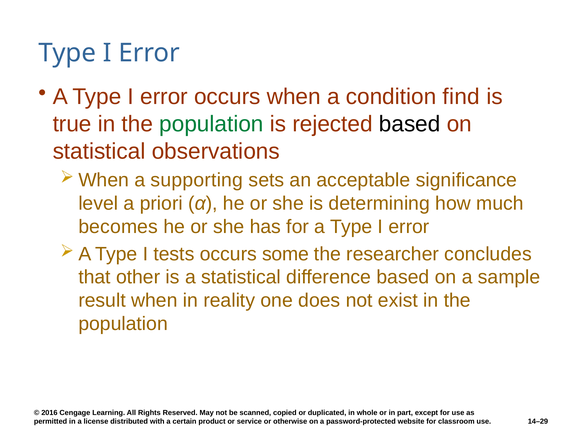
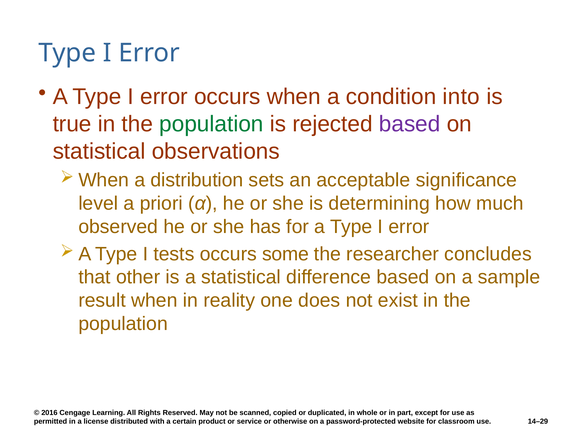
find: find -> into
based at (410, 124) colour: black -> purple
supporting: supporting -> distribution
becomes: becomes -> observed
